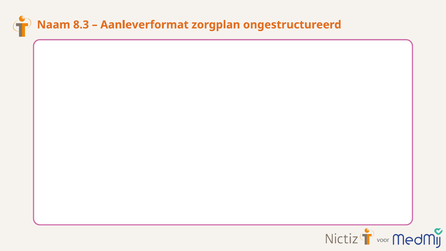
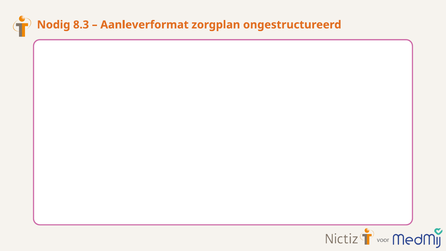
Naam: Naam -> Nodig
